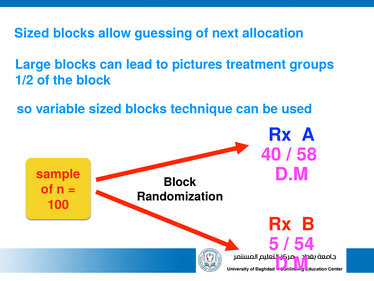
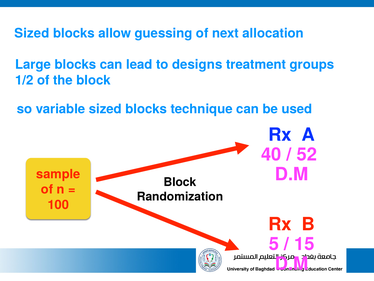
pictures: pictures -> designs
58: 58 -> 52
54: 54 -> 15
